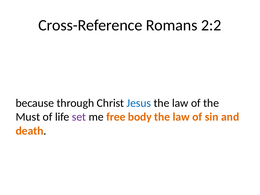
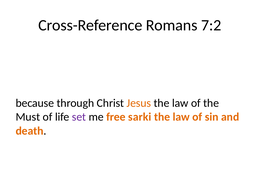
2:2: 2:2 -> 7:2
Jesus colour: blue -> orange
body: body -> sarki
